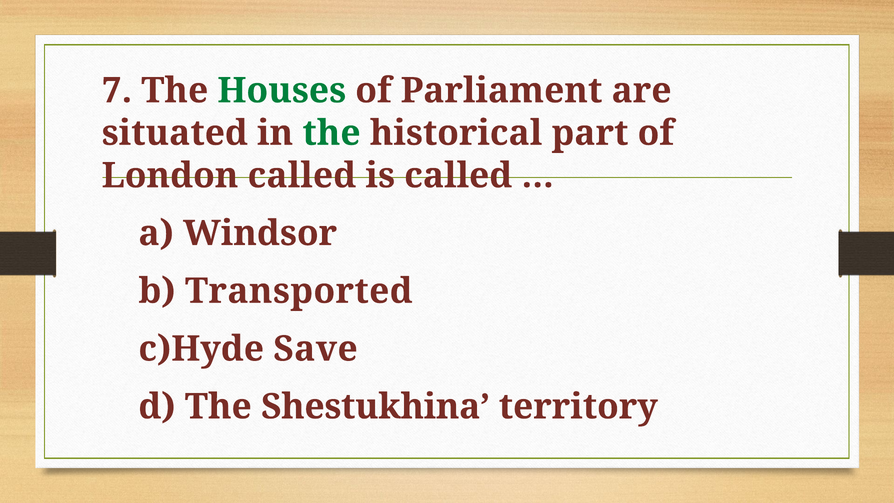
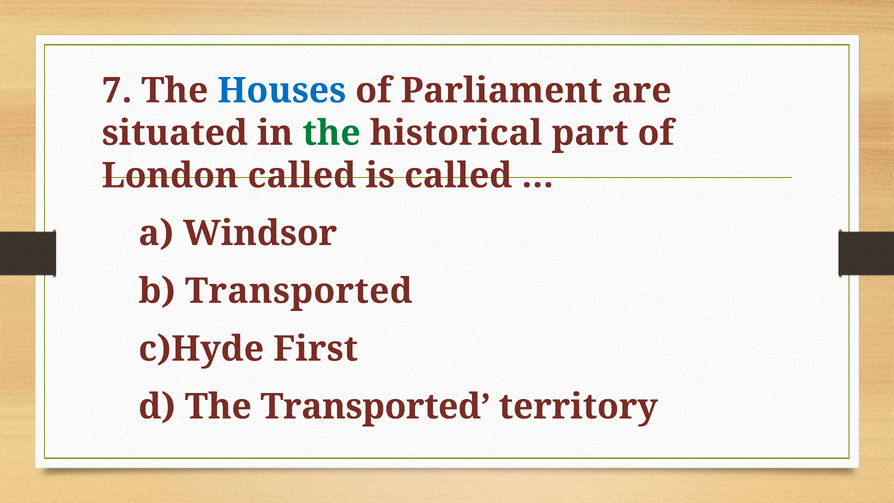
Houses colour: green -> blue
Save: Save -> First
The Shestukhina: Shestukhina -> Transported
